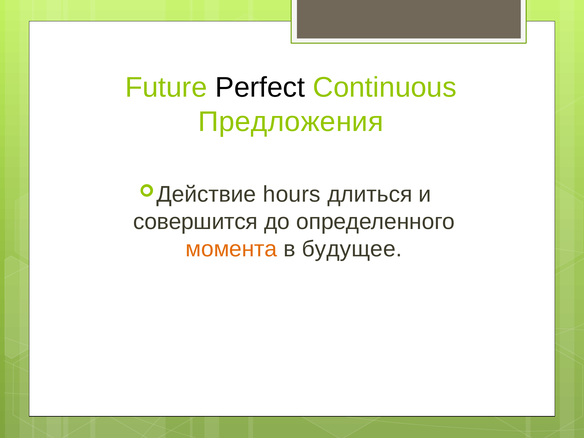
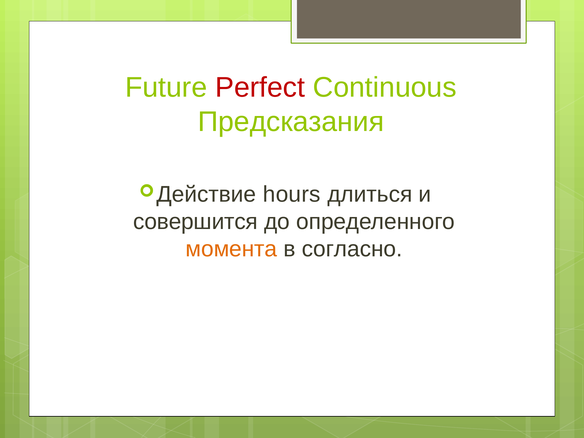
Perfect colour: black -> red
Предложения: Предложения -> Предсказания
будущее: будущее -> согласно
